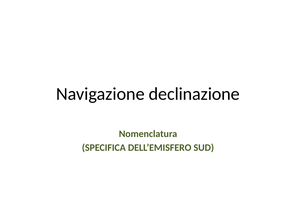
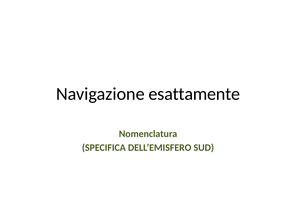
declinazione: declinazione -> esattamente
